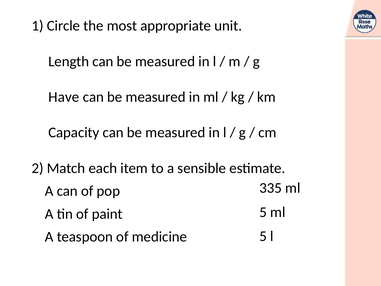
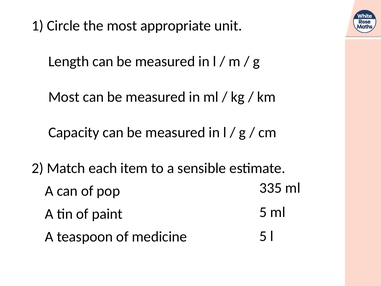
Have at (64, 97): Have -> Most
